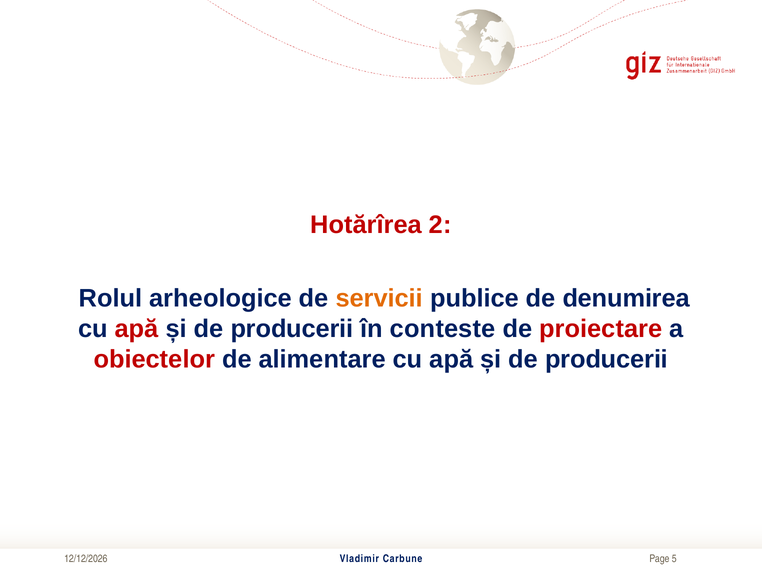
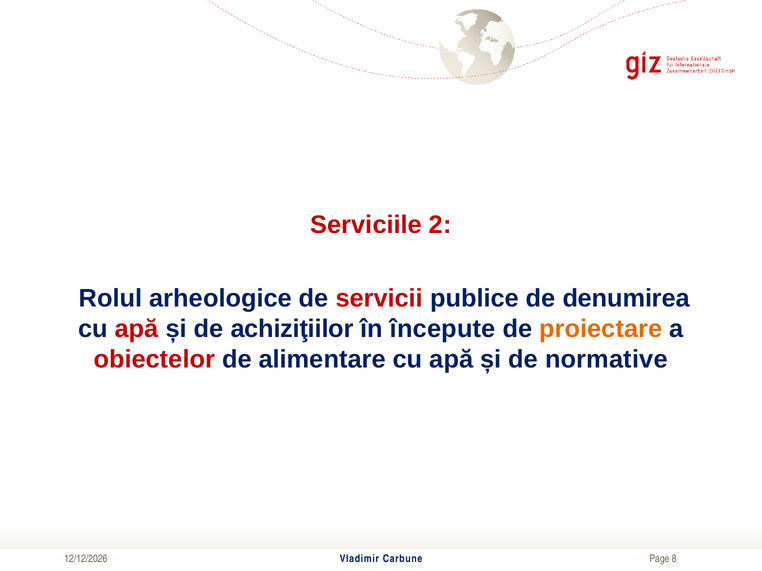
Hotărîrea: Hotărîrea -> Serviciile
servicii colour: orange -> red
producerii at (292, 329): producerii -> achiziţiilor
conteste: conteste -> începute
proiectare colour: red -> orange
producerii at (606, 359): producerii -> normative
5: 5 -> 8
